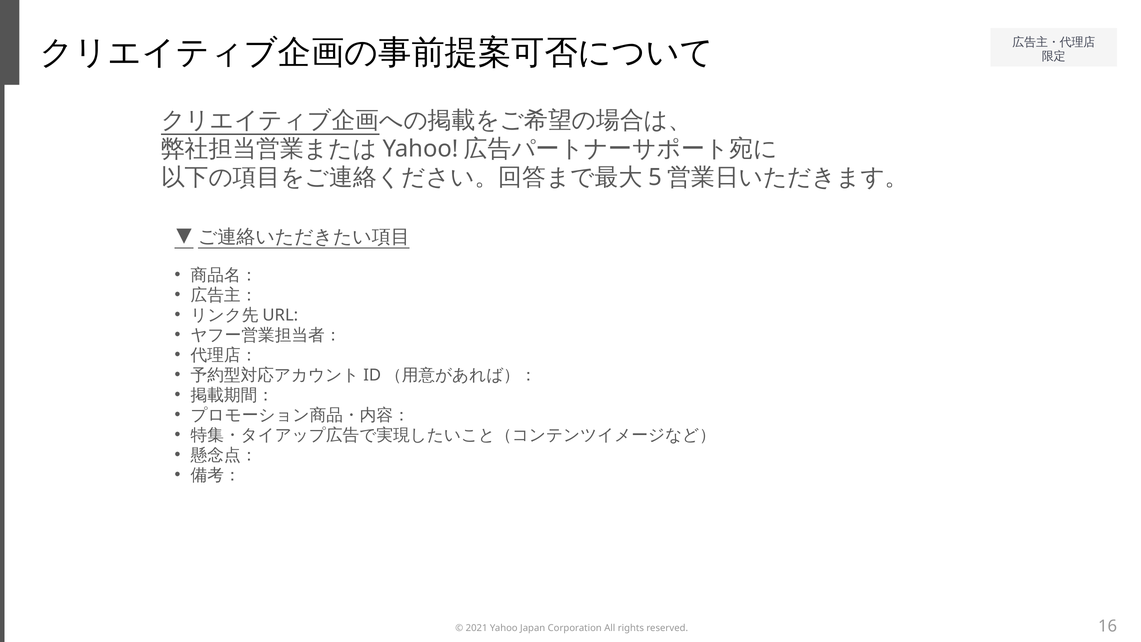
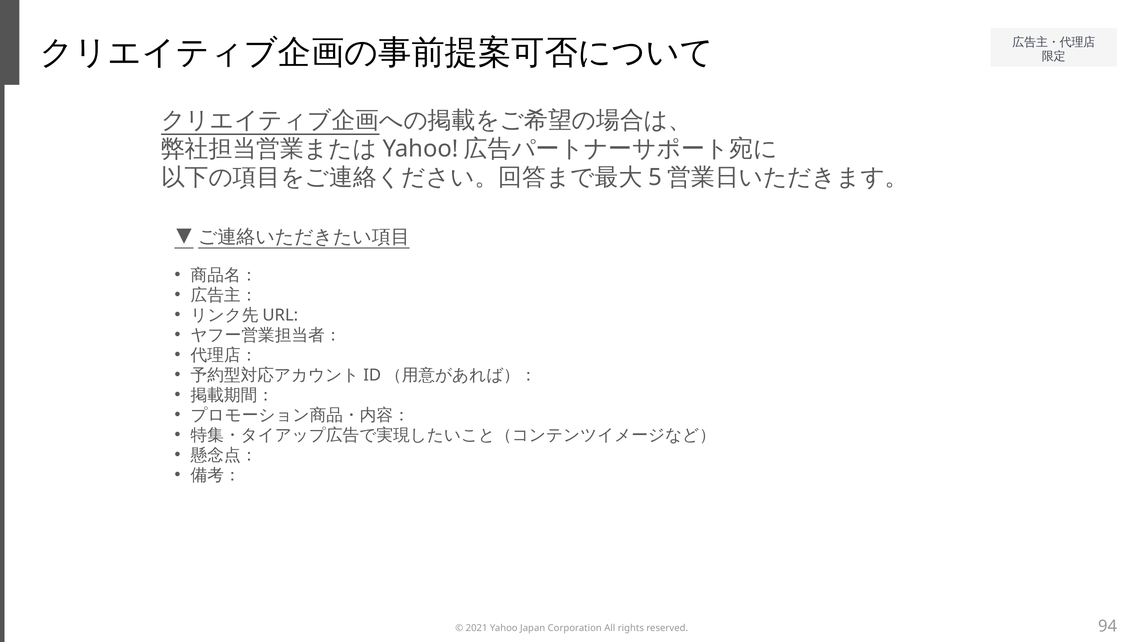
16: 16 -> 94
